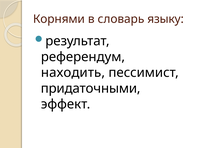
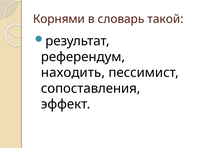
языку: языку -> такой
придаточными: придаточными -> сопоставления
